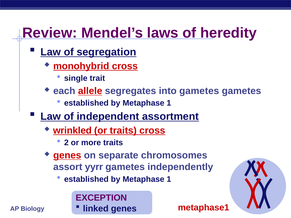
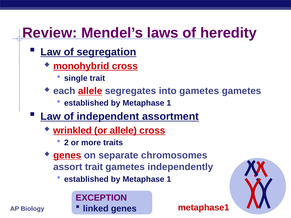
or traits: traits -> allele
assort yyrr: yyrr -> trait
